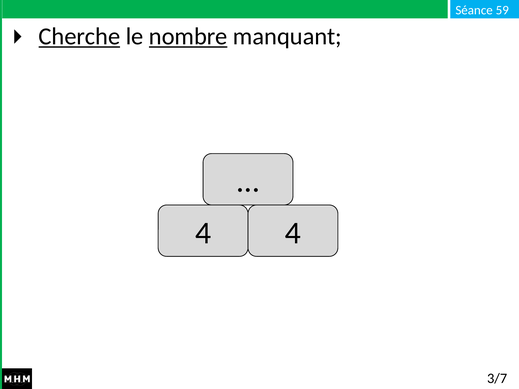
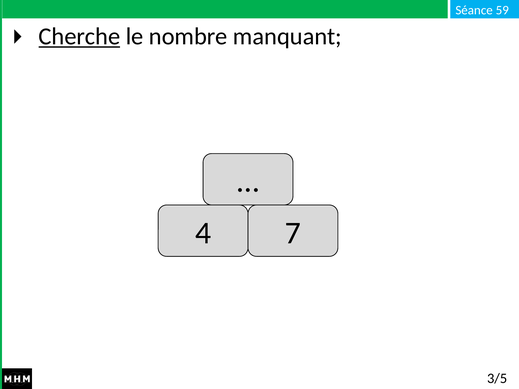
nombre underline: present -> none
4 4: 4 -> 7
3/7: 3/7 -> 3/5
